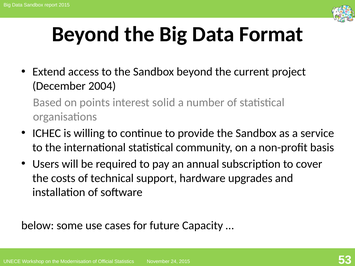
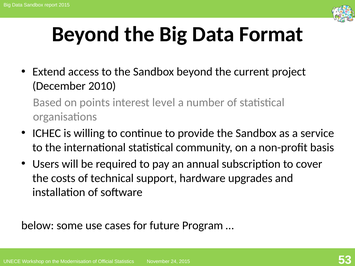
2004: 2004 -> 2010
solid: solid -> level
Capacity: Capacity -> Program
